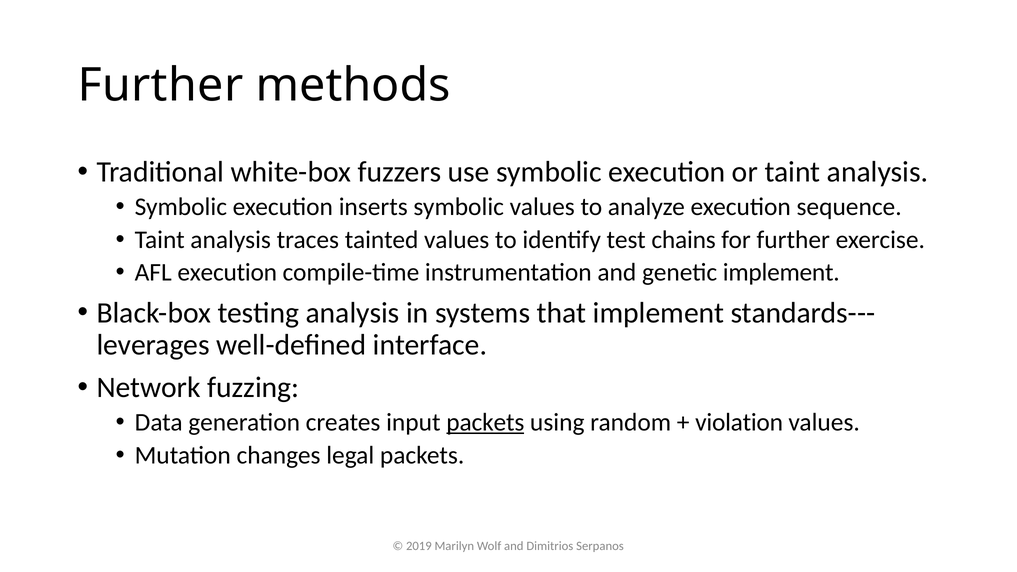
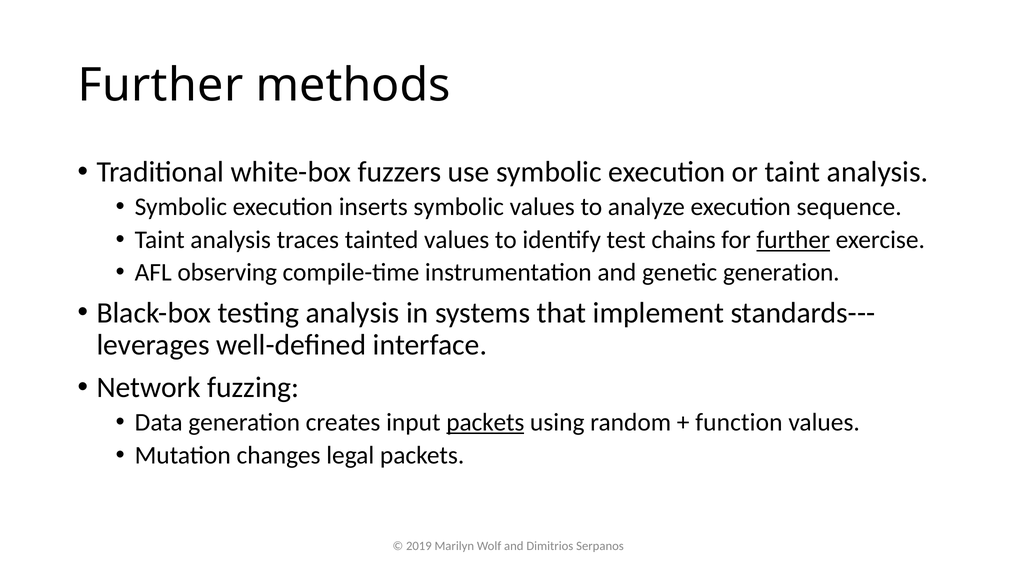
further at (793, 240) underline: none -> present
AFL execution: execution -> observing
genetic implement: implement -> generation
violation: violation -> function
